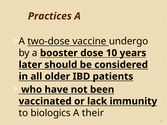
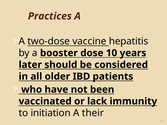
undergo: undergo -> hepatitis
biologics: biologics -> initiation
